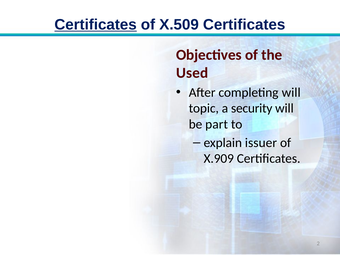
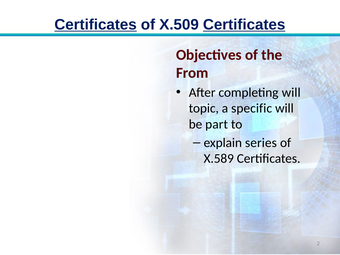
Certificates at (244, 25) underline: none -> present
Used: Used -> From
security: security -> specific
issuer: issuer -> series
X.909: X.909 -> X.589
